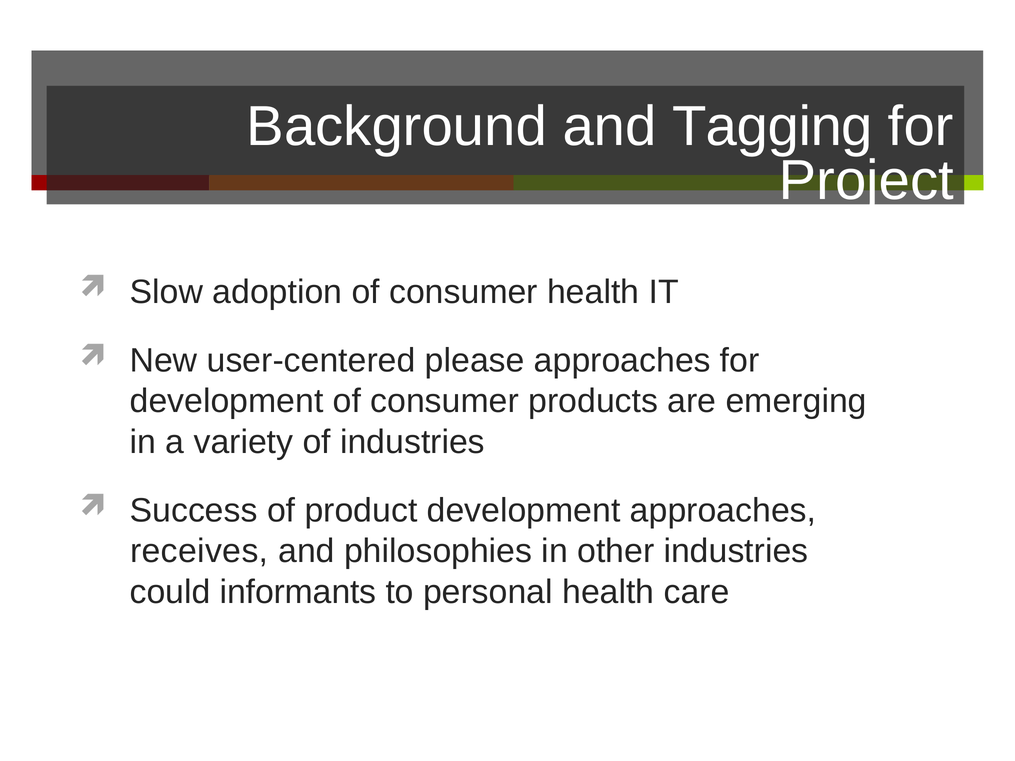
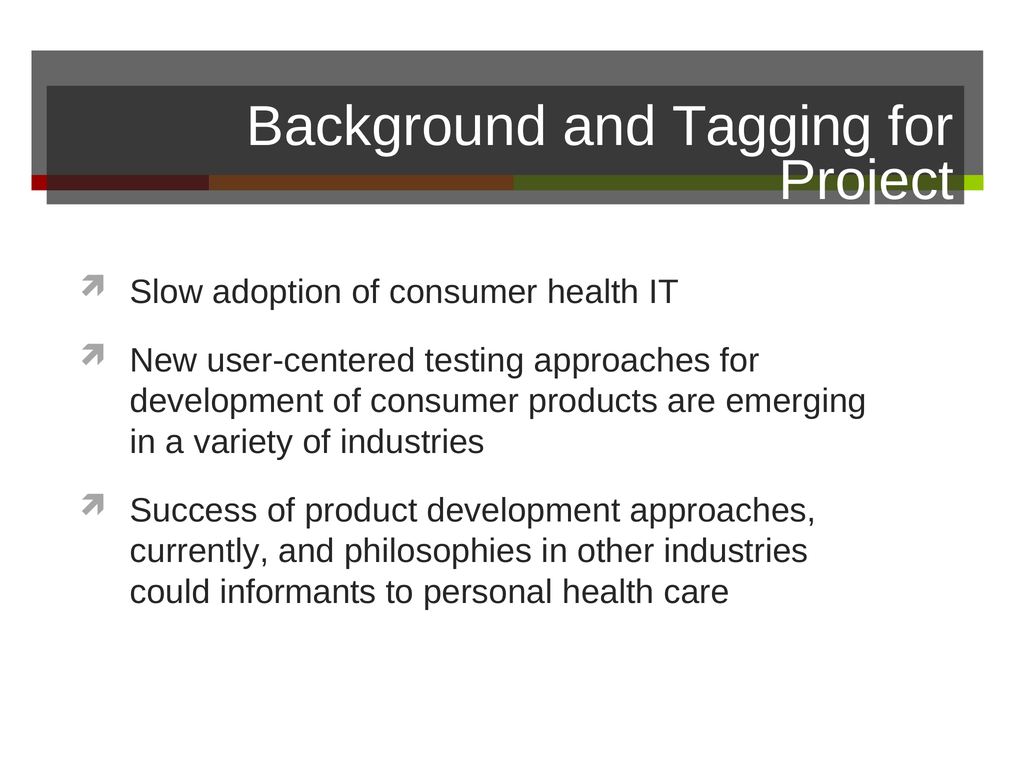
please: please -> testing
receives: receives -> currently
